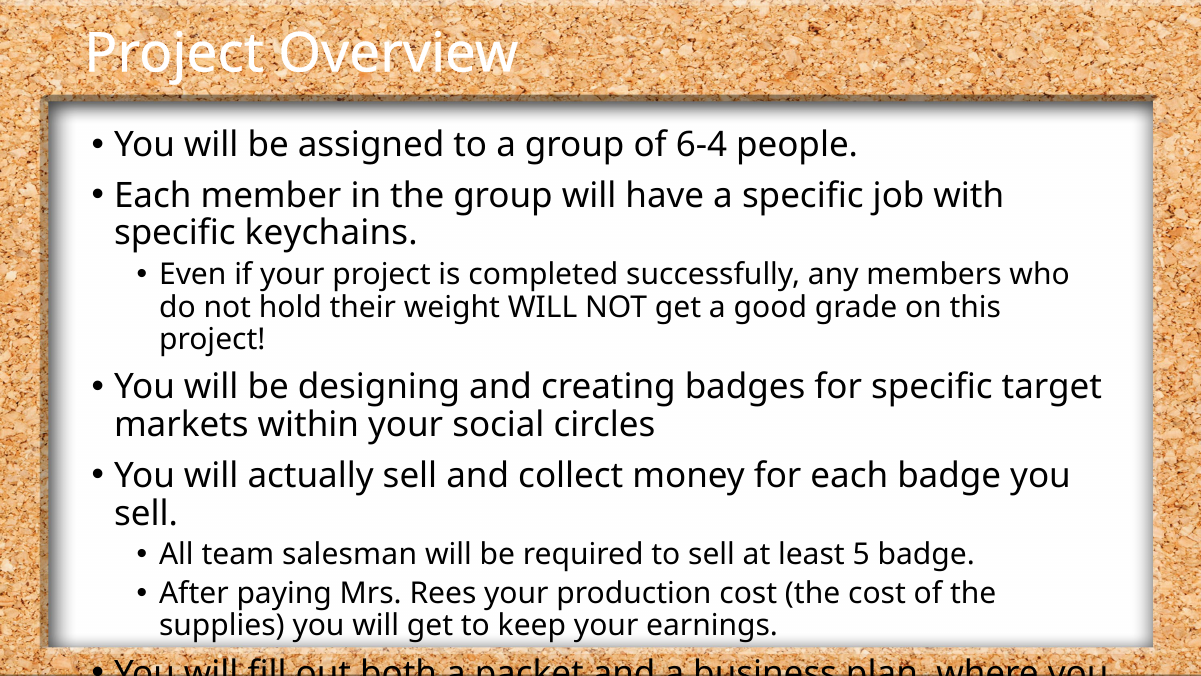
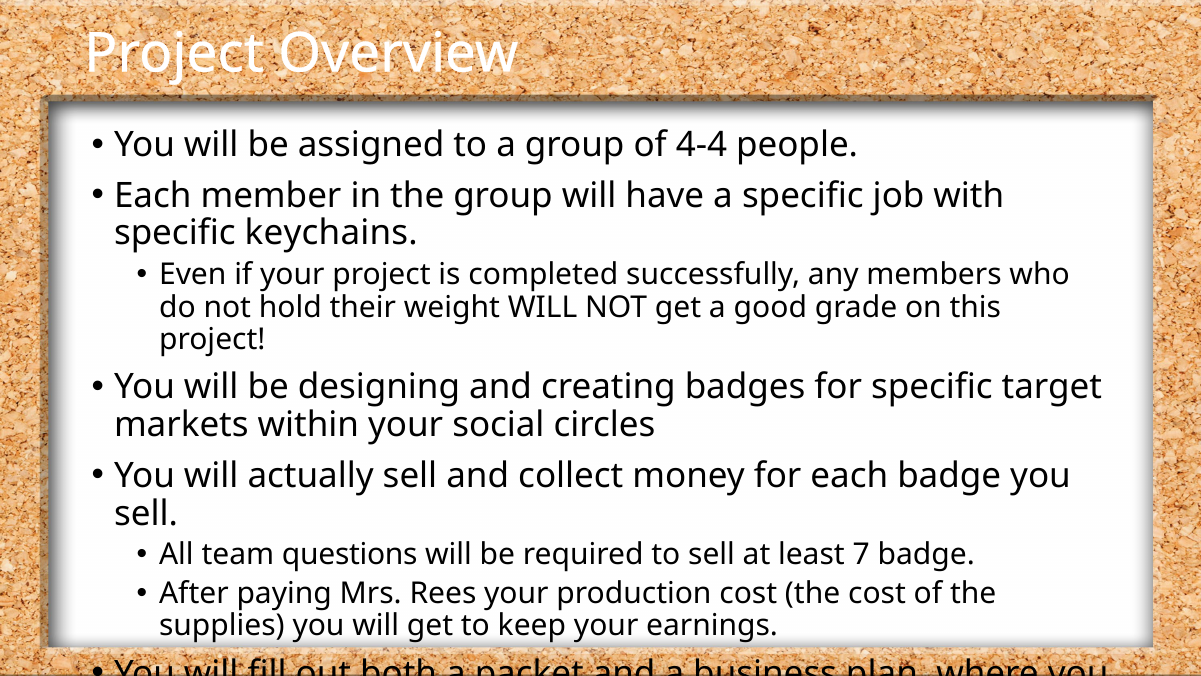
6-4: 6-4 -> 4-4
salesman: salesman -> questions
5: 5 -> 7
